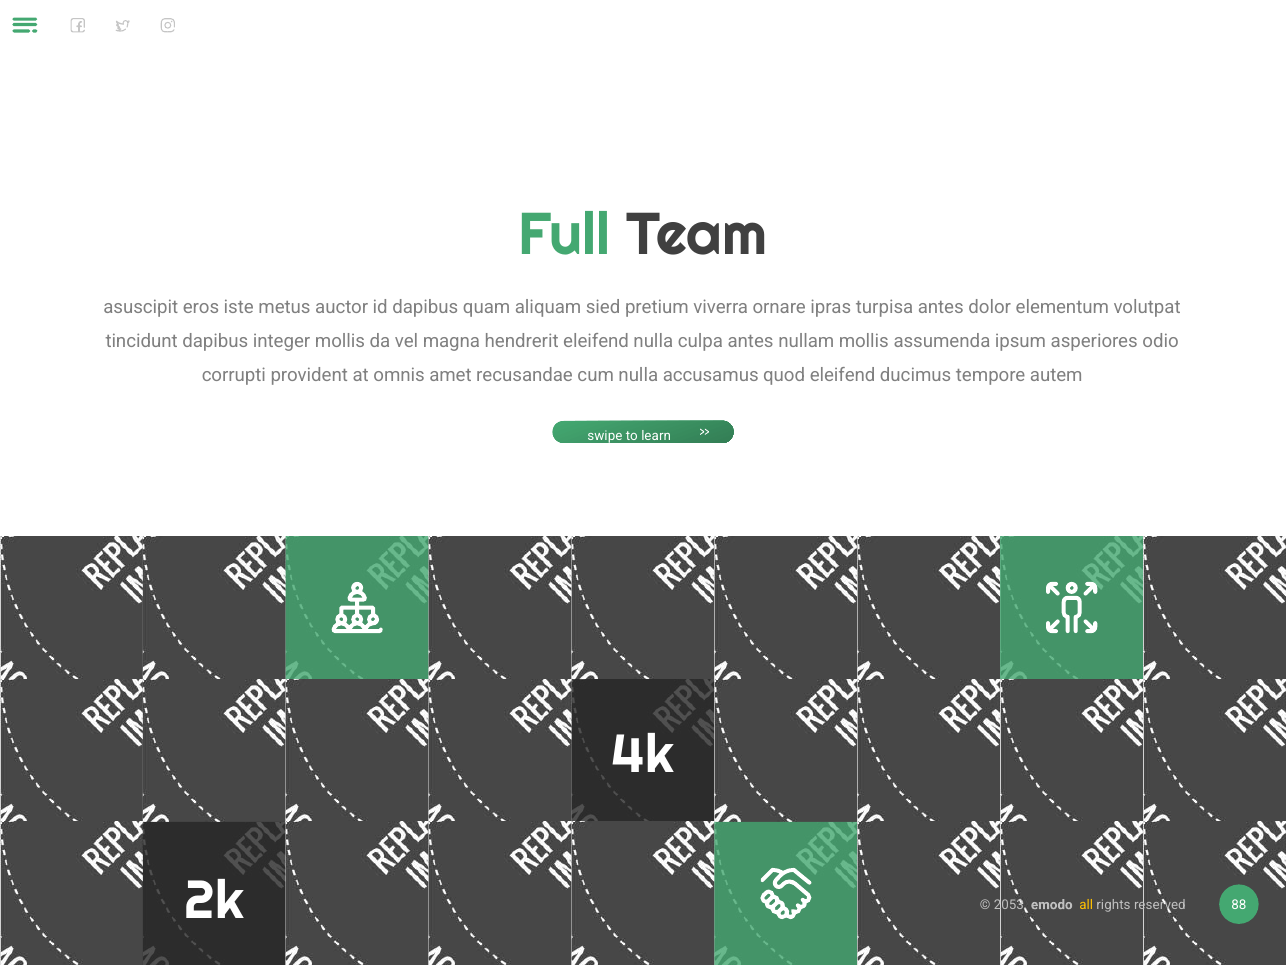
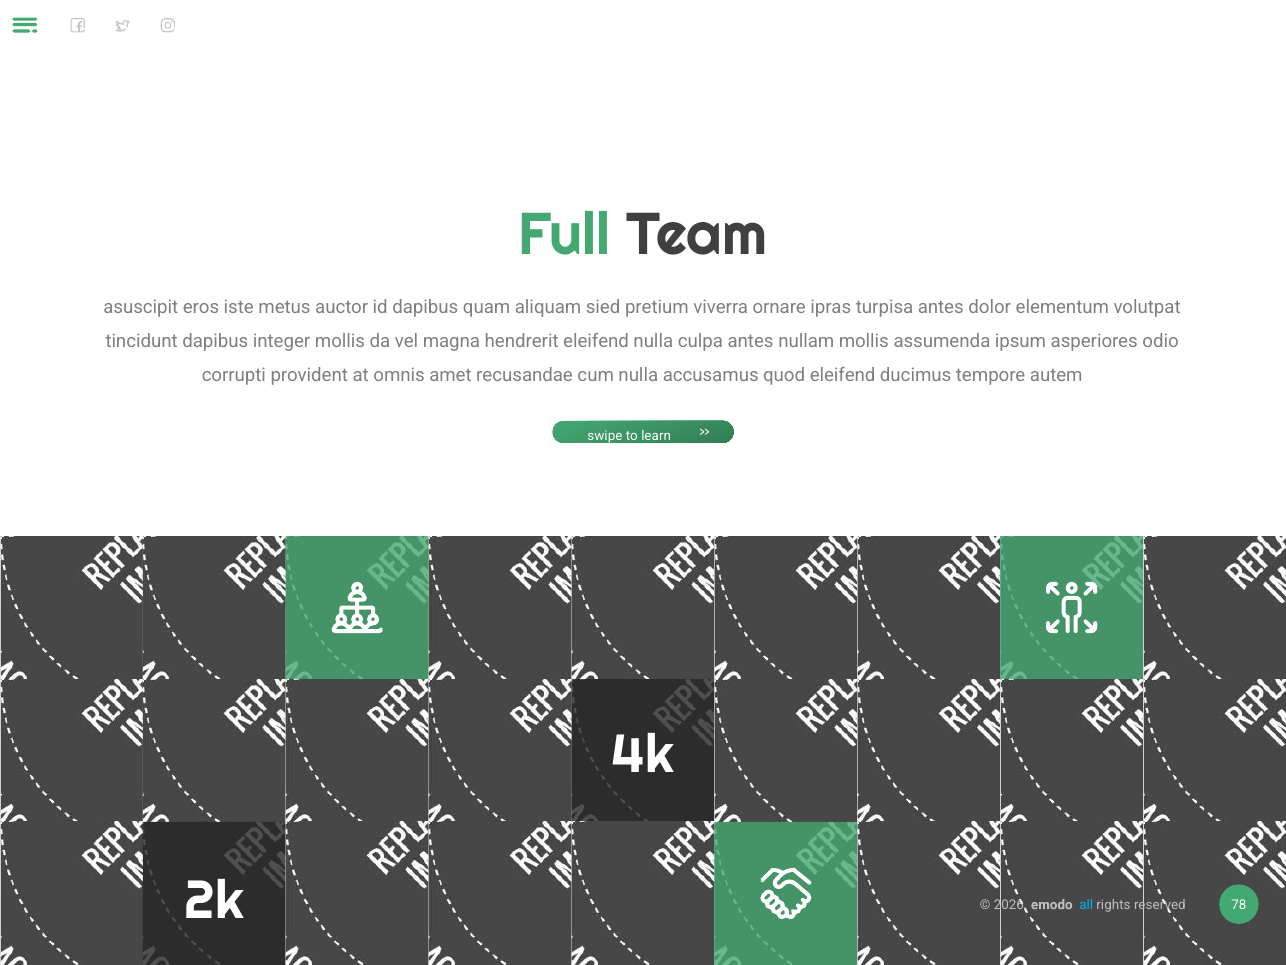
2053: 2053 -> 2026
all colour: yellow -> light blue
88: 88 -> 78
